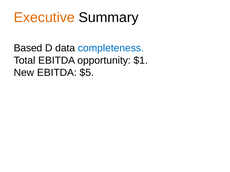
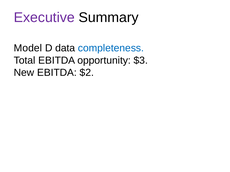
Executive colour: orange -> purple
Based: Based -> Model
$1: $1 -> $3
$5: $5 -> $2
